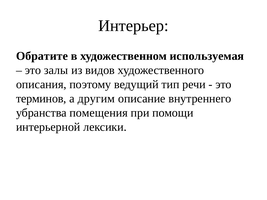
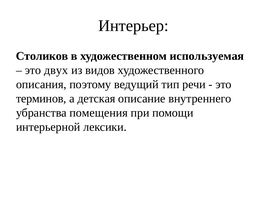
Обратите: Обратите -> Столиков
залы: залы -> двух
другим: другим -> детская
